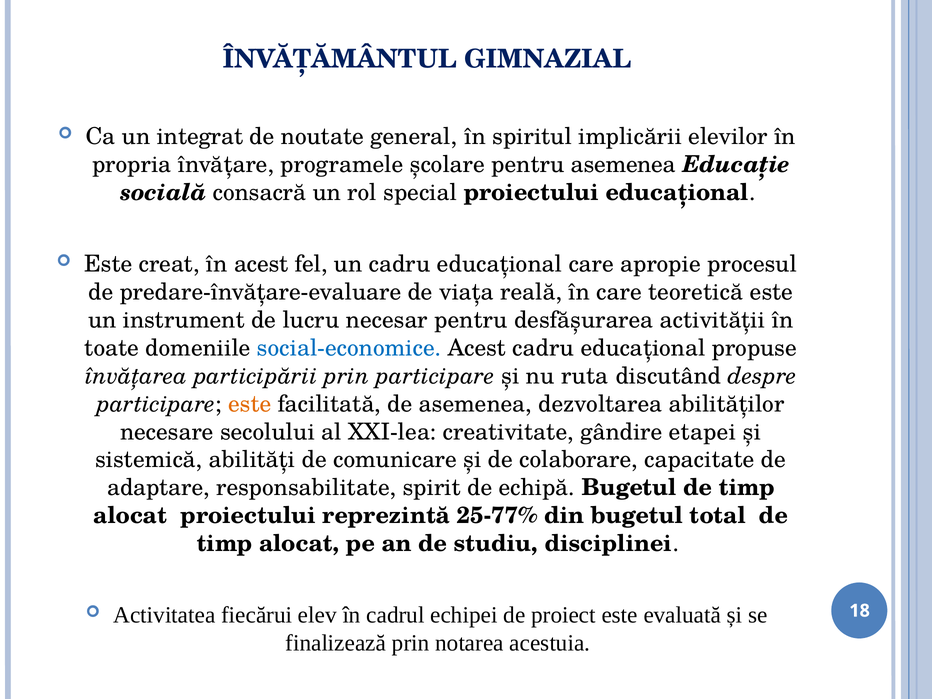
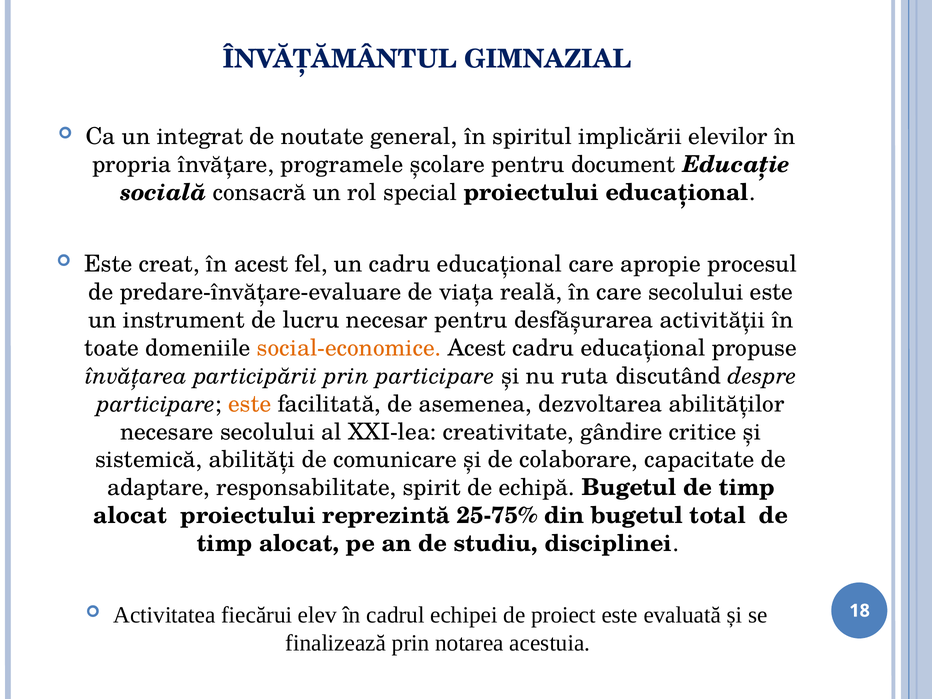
pentru asemenea: asemenea -> document
care teoretică: teoretică -> secolului
social-economice colour: blue -> orange
etapei: etapei -> critice
25-77%: 25-77% -> 25-75%
